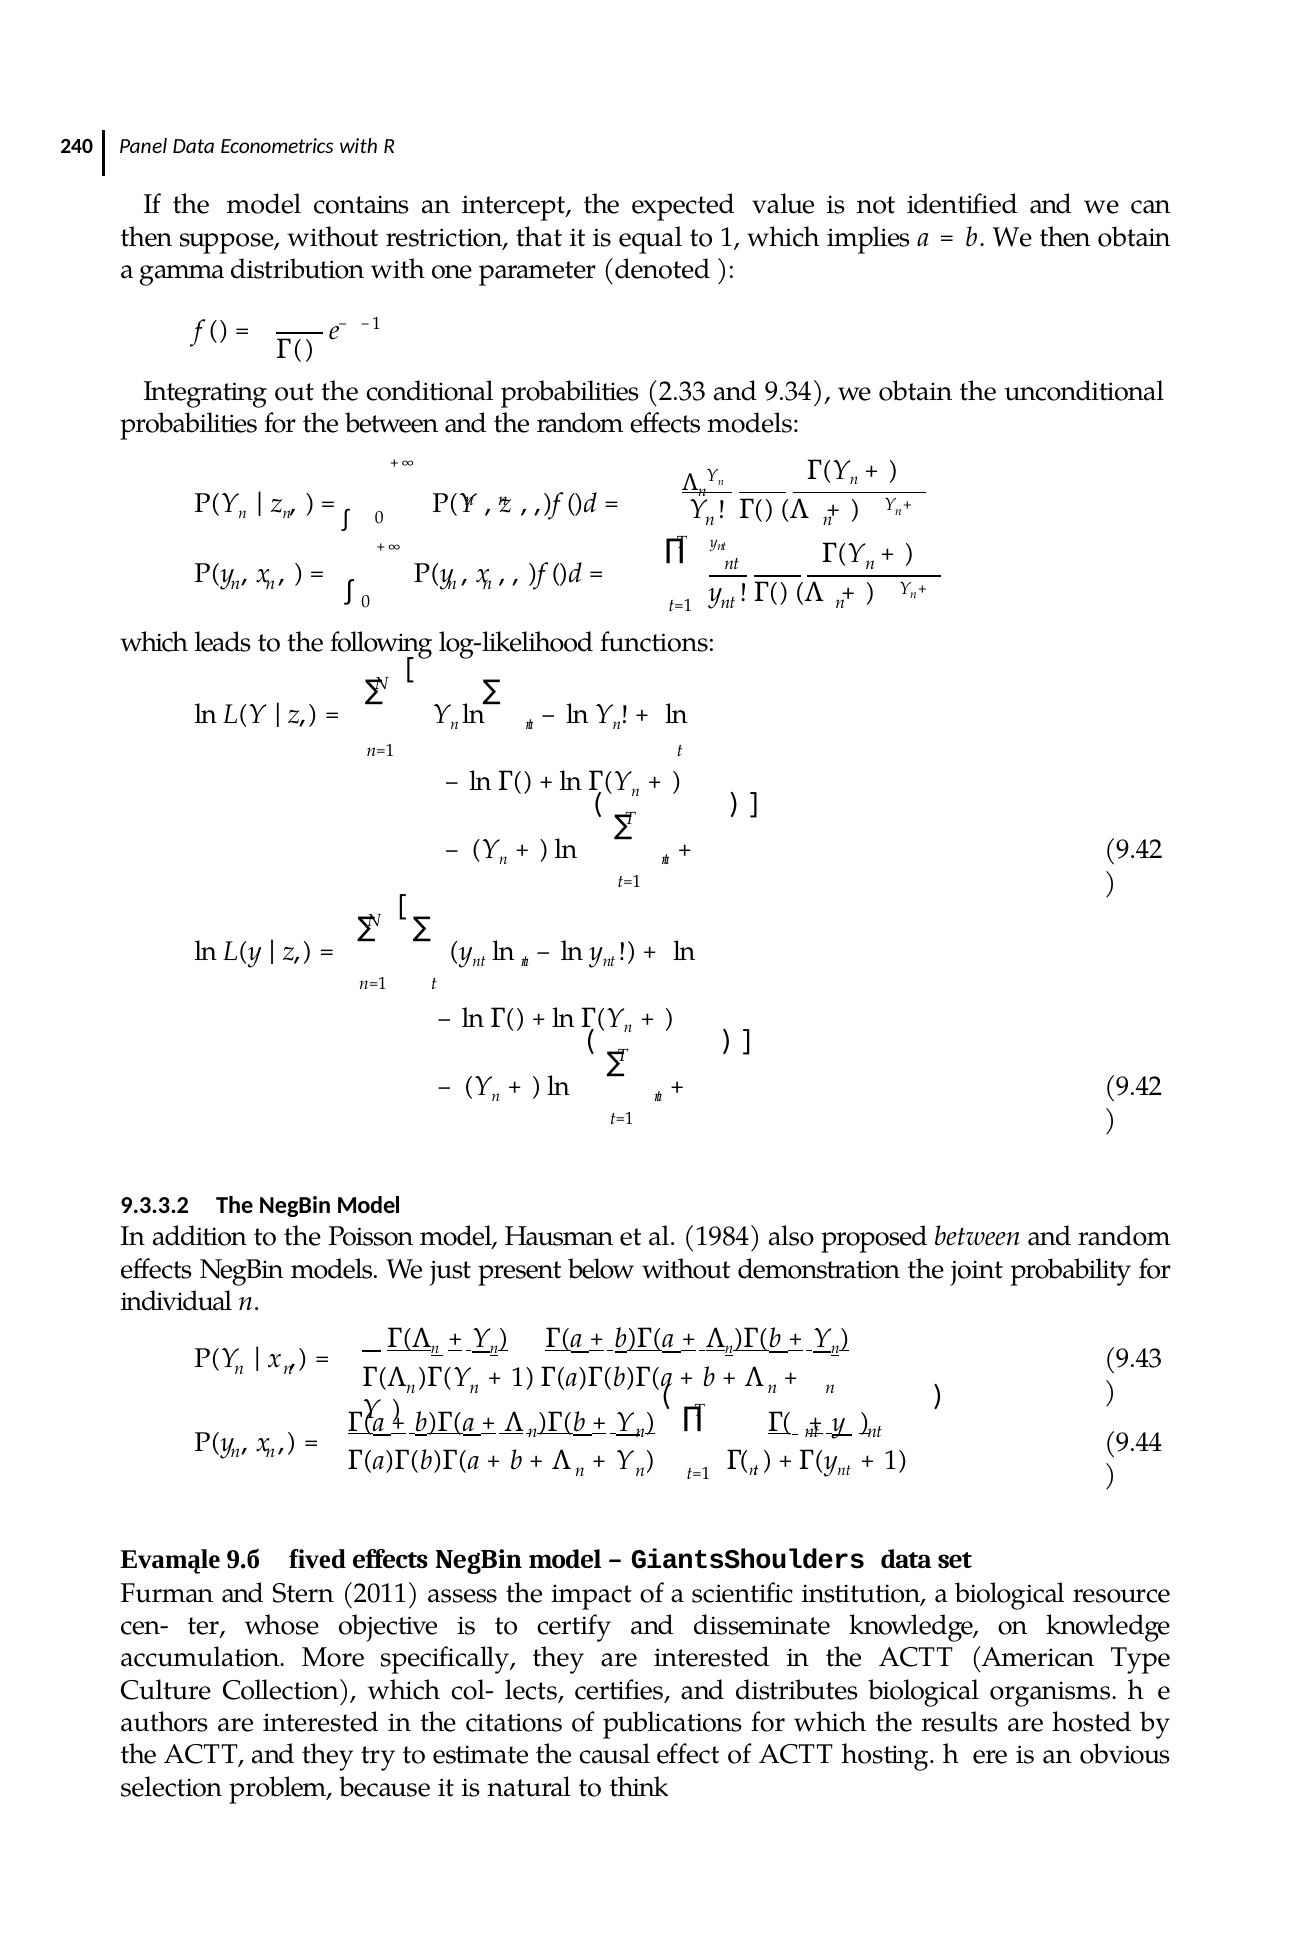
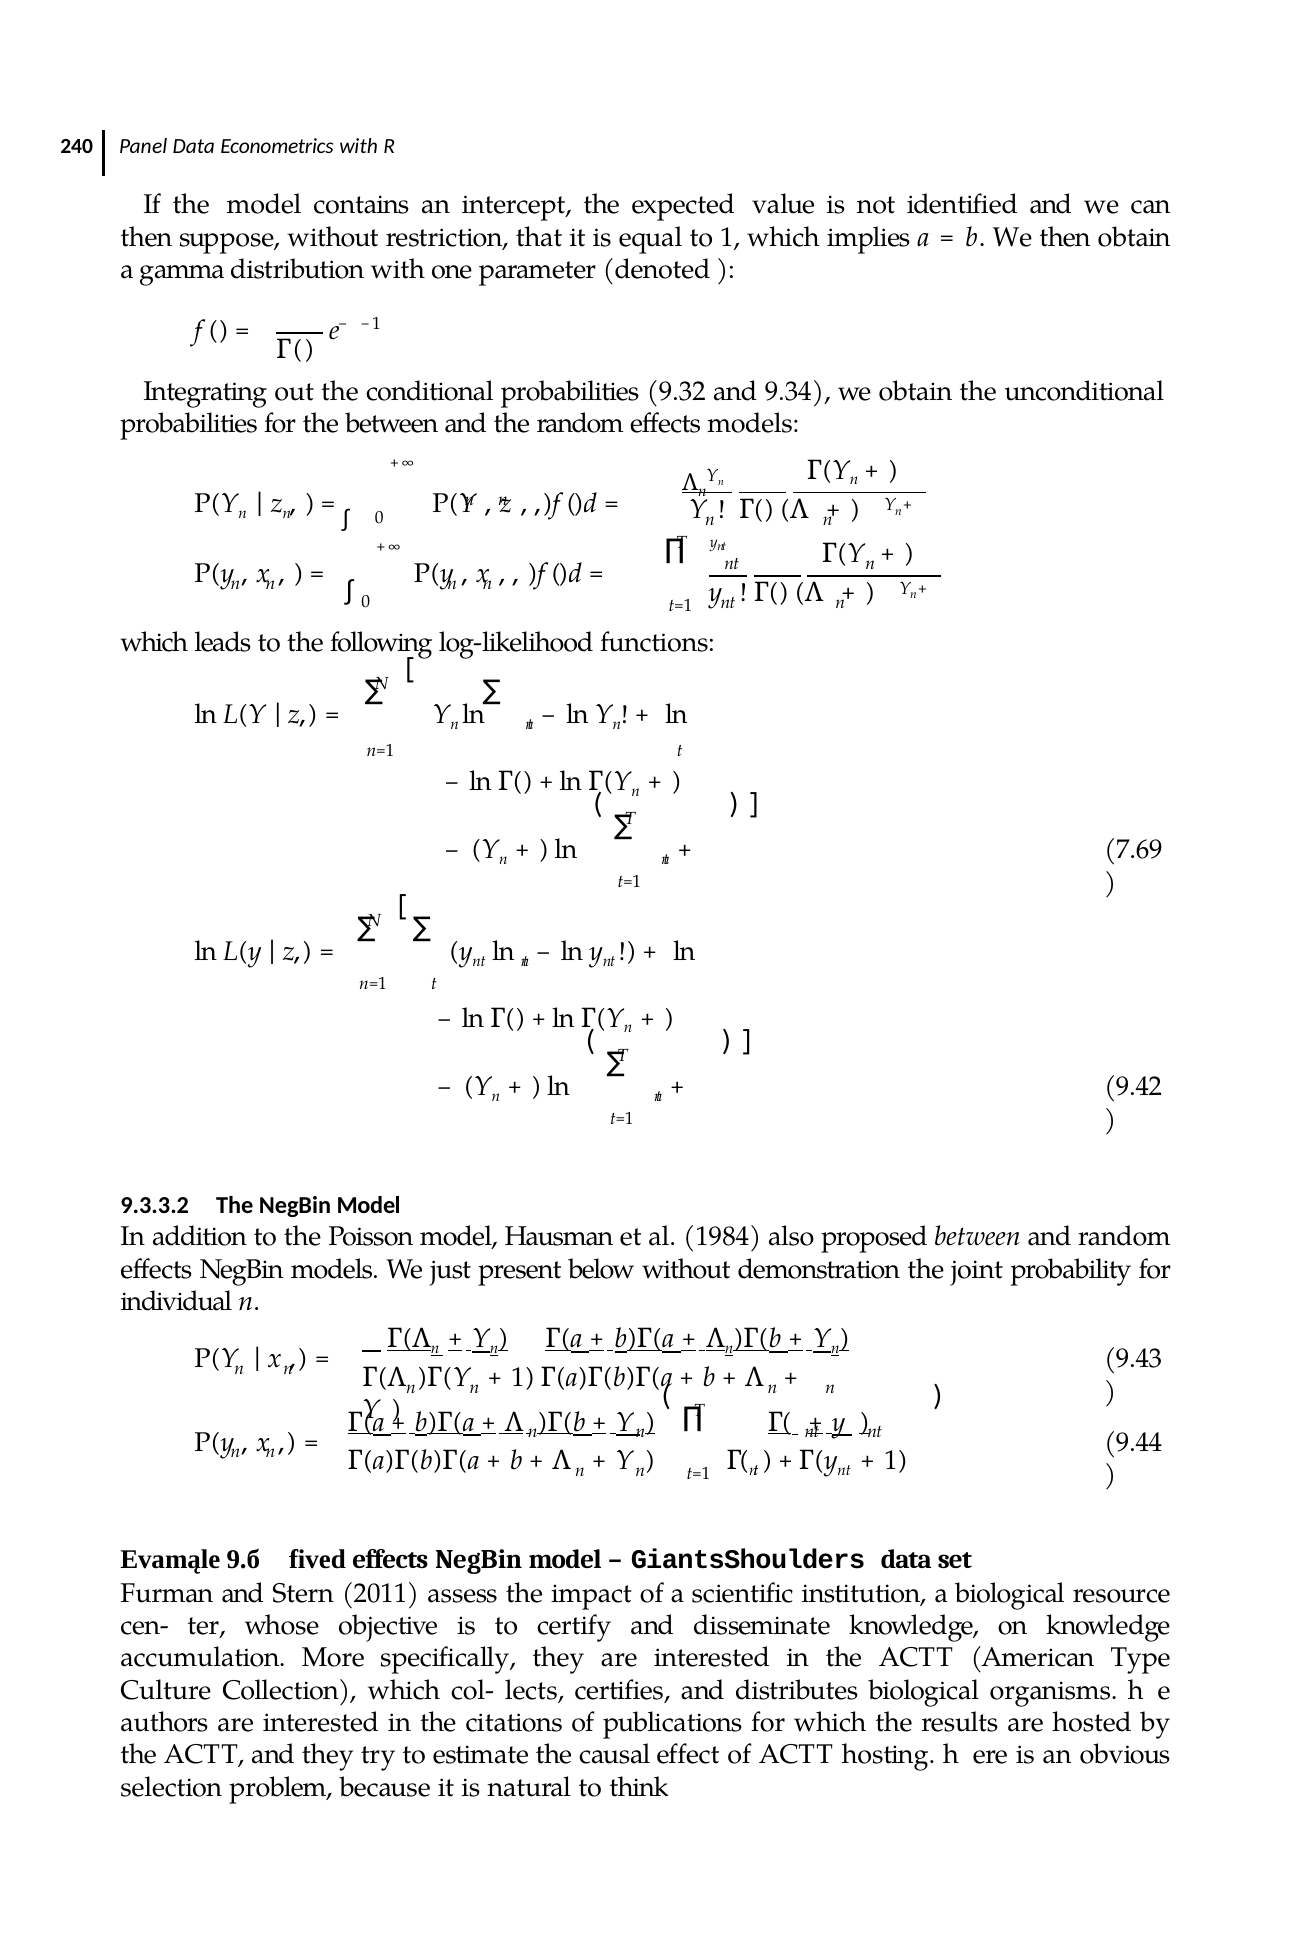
2.33: 2.33 -> 9.32
9.42 at (1133, 850): 9.42 -> 7.69
